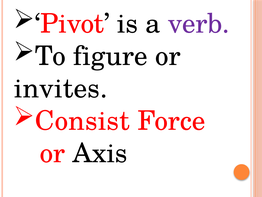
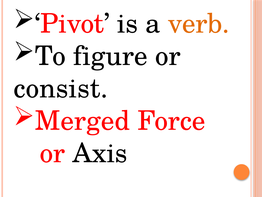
verb colour: purple -> orange
invites: invites -> consist
Consist: Consist -> Merged
